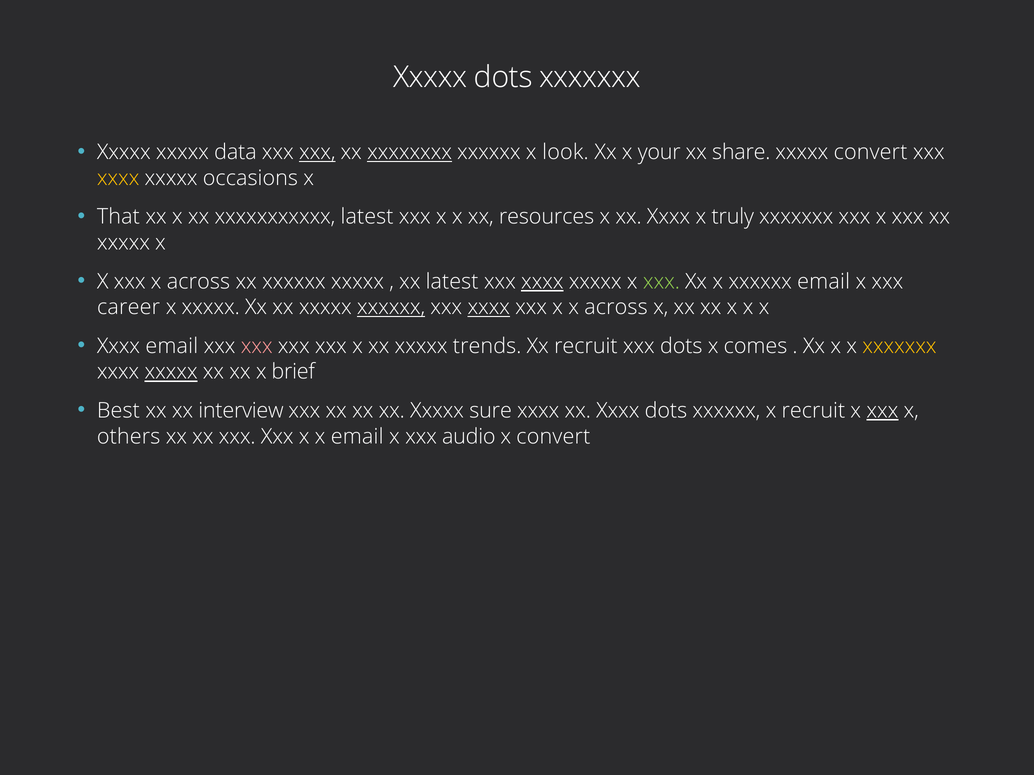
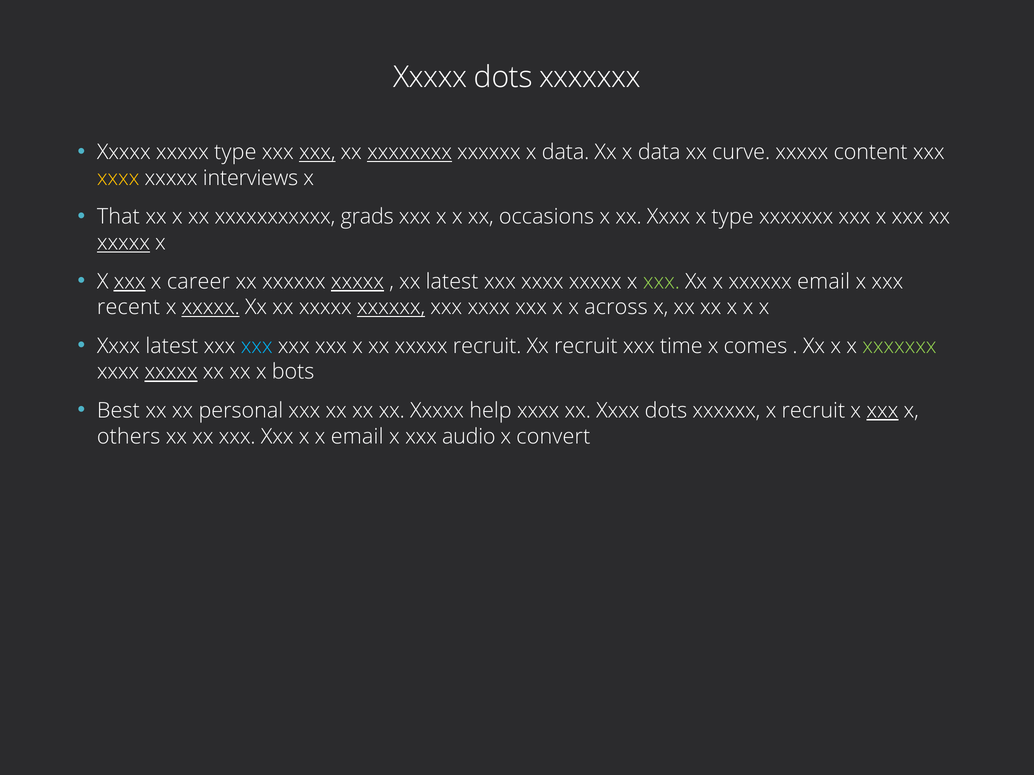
xxxxx data: data -> type
xxxxxx x look: look -> data
Xx x your: your -> data
share: share -> curve
xxxxx convert: convert -> content
occasions: occasions -> interviews
xxxxxxxxxxx latest: latest -> grads
resources: resources -> occasions
x truly: truly -> type
xxxxx at (123, 243) underline: none -> present
xxx at (130, 282) underline: none -> present
across at (198, 282): across -> career
xxxxx at (358, 282) underline: none -> present
xxxx at (542, 282) underline: present -> none
career: career -> recent
xxxxx at (211, 307) underline: none -> present
xxxx at (489, 307) underline: present -> none
Xxxx email: email -> latest
xxx at (257, 346) colour: pink -> light blue
xxxxx trends: trends -> recruit
xxx dots: dots -> time
xxxxxxx at (899, 346) colour: yellow -> light green
brief: brief -> bots
interview: interview -> personal
sure: sure -> help
